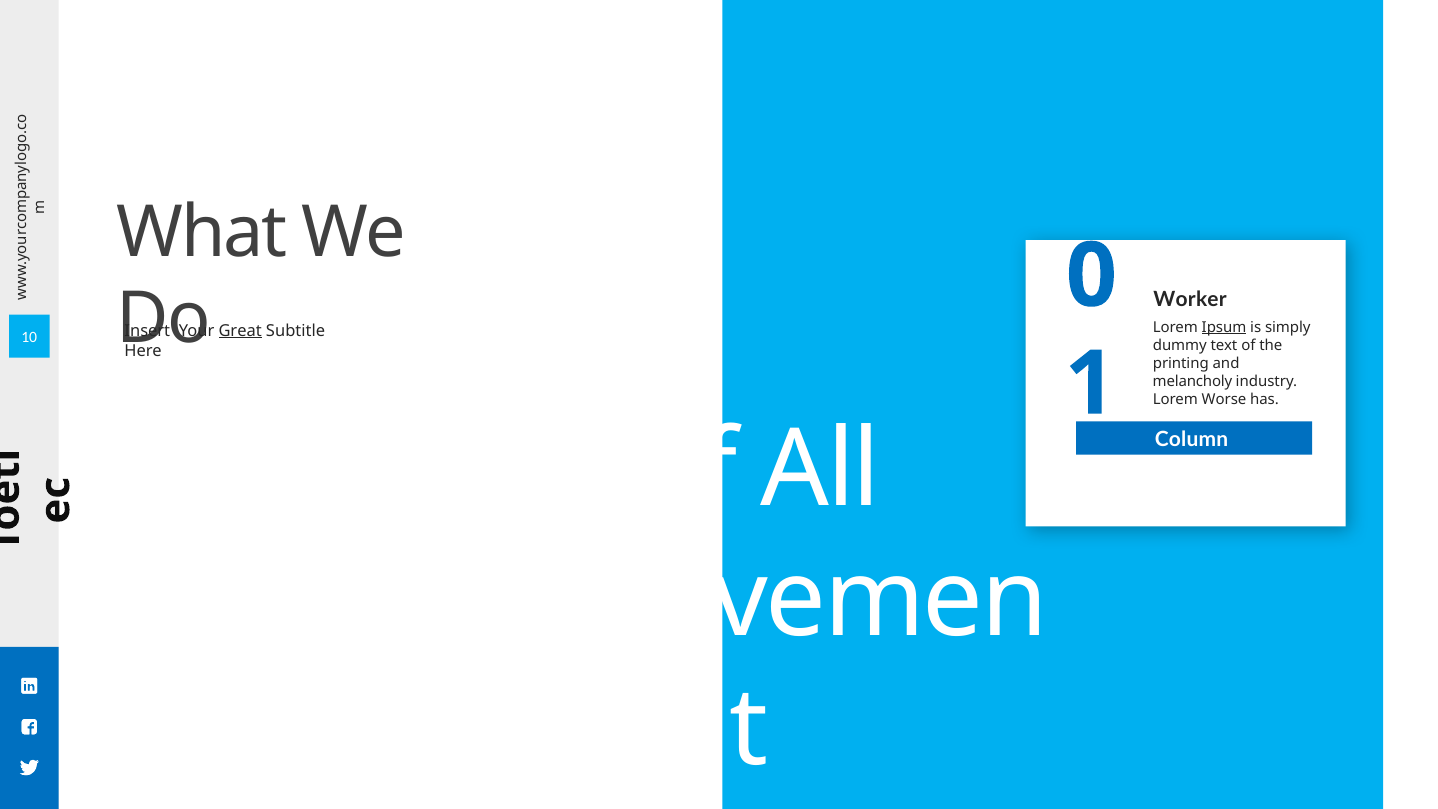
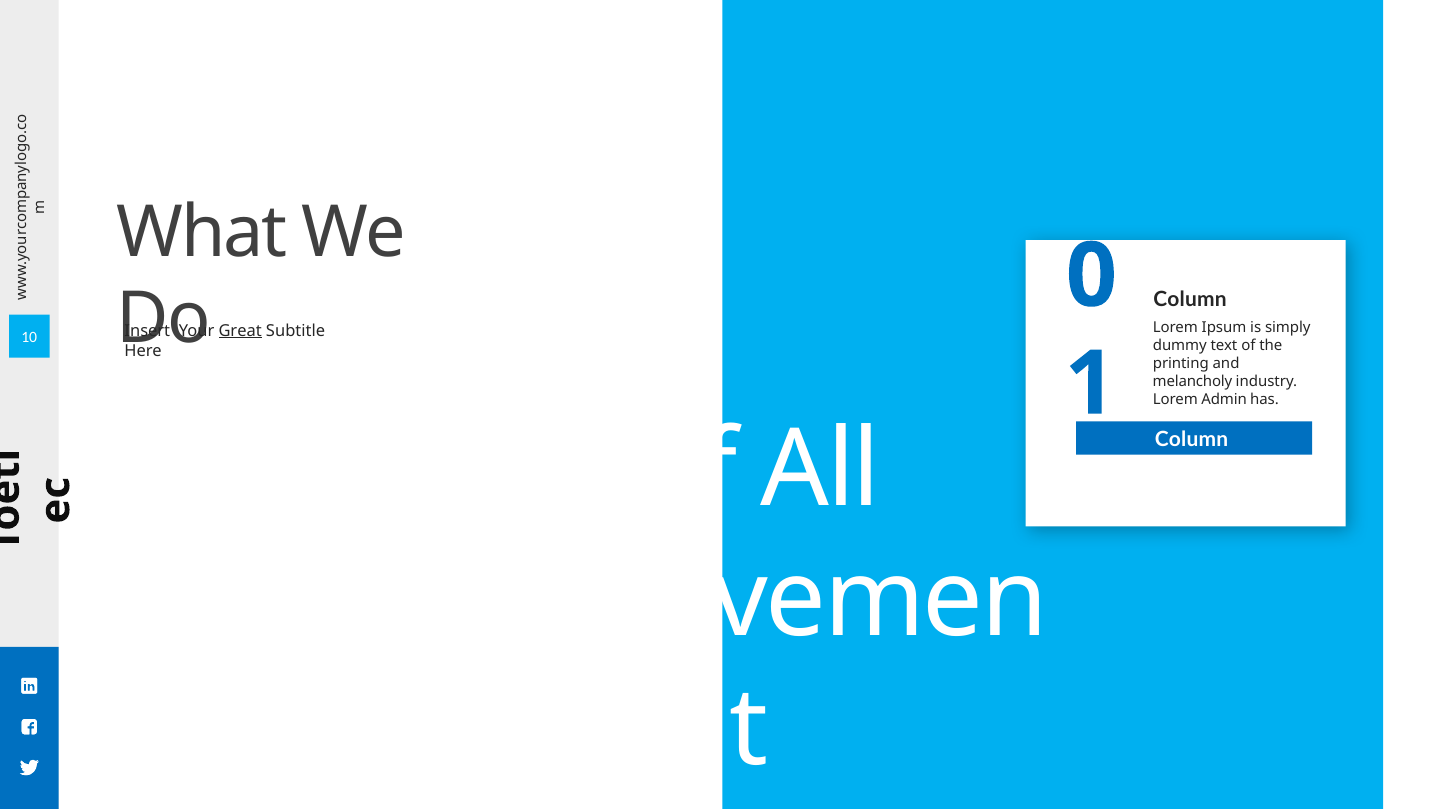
Worker at (1190, 299): Worker -> Column
Ipsum underline: present -> none
Worse: Worse -> Admin
